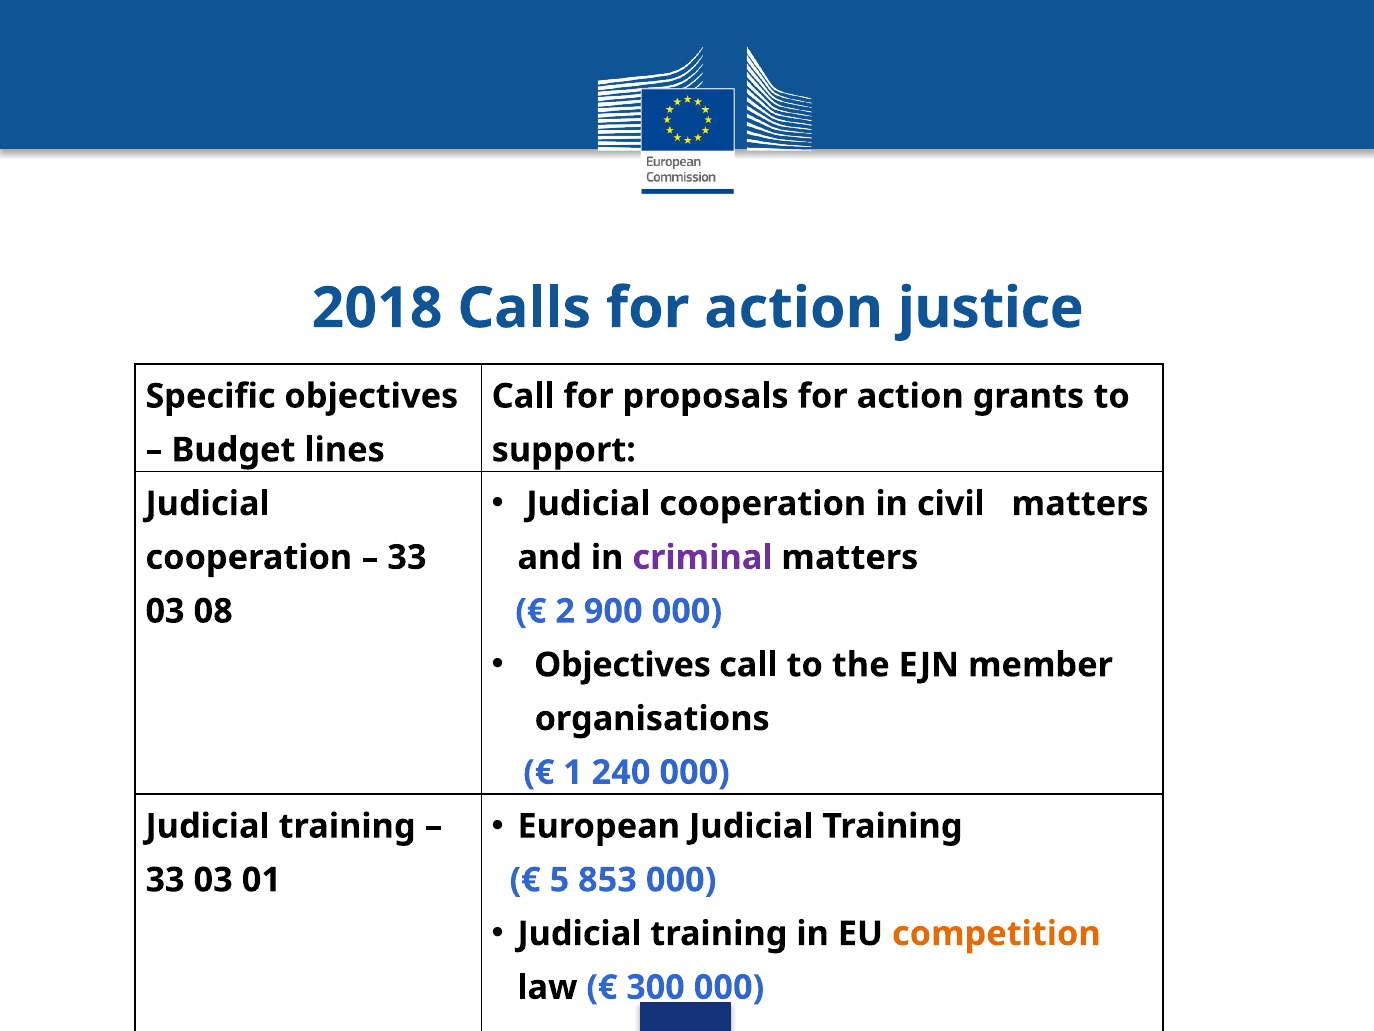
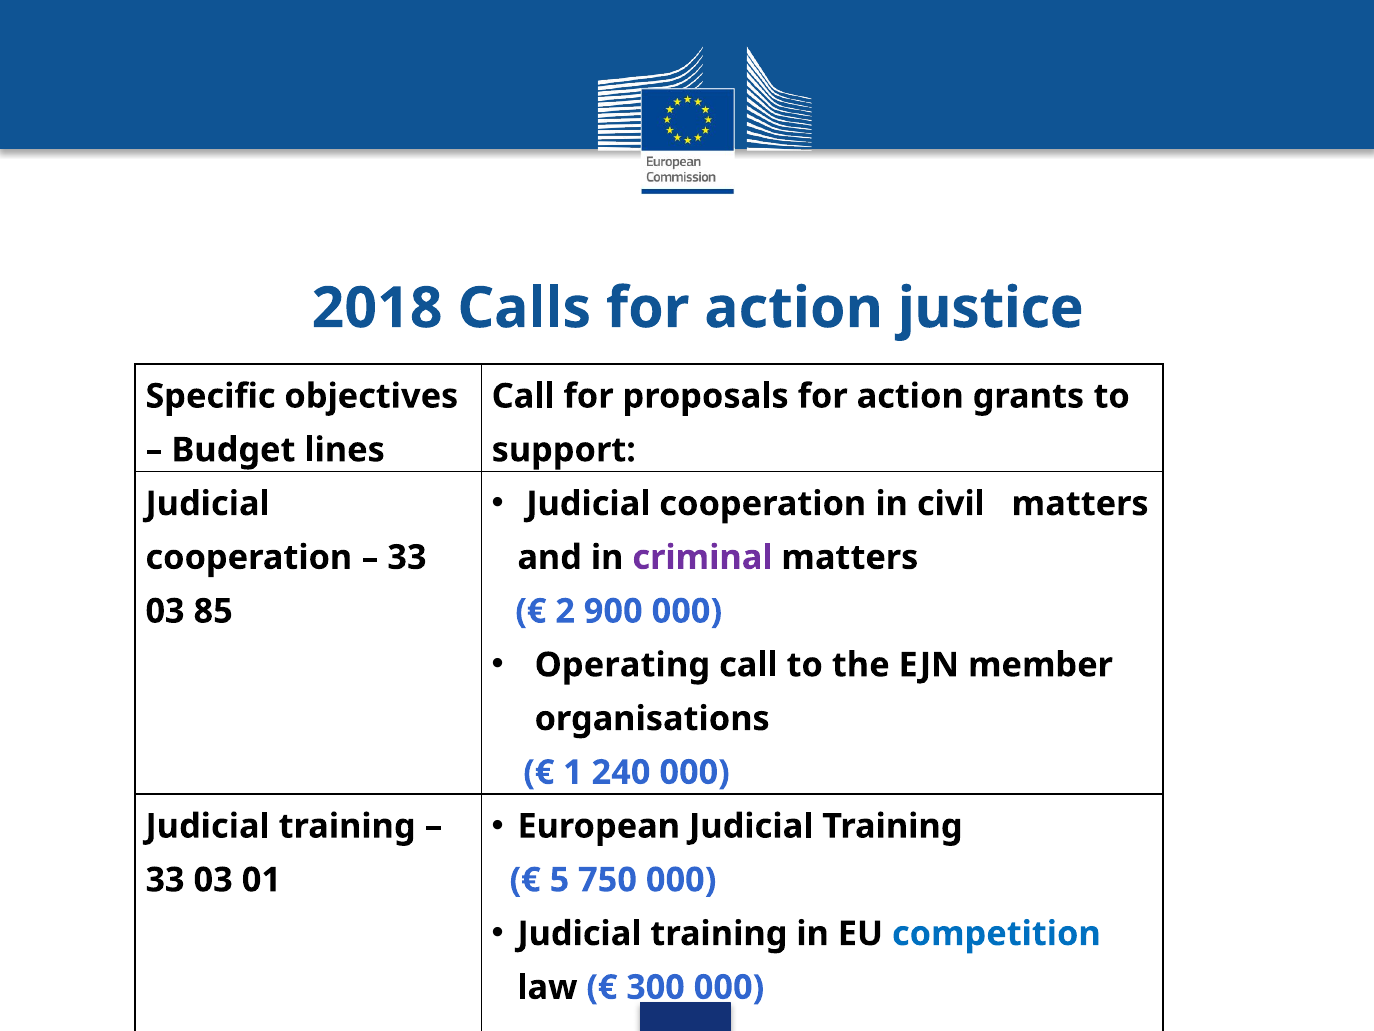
08: 08 -> 85
Objectives at (623, 665): Objectives -> Operating
853: 853 -> 750
competition colour: orange -> blue
